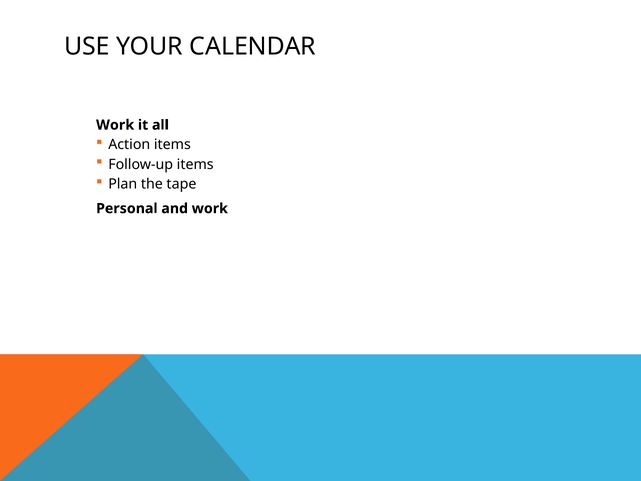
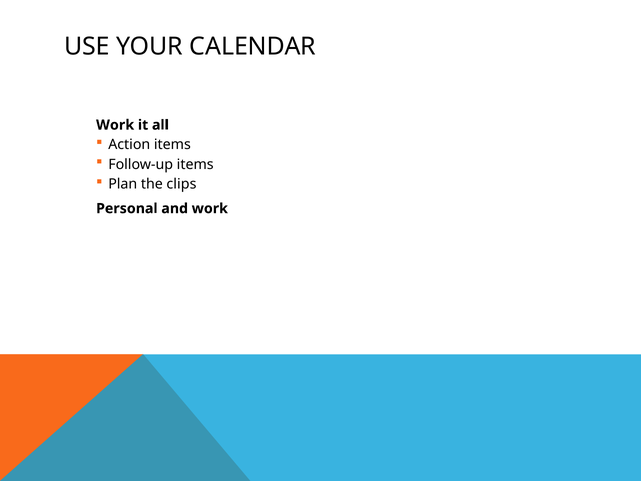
tape: tape -> clips
